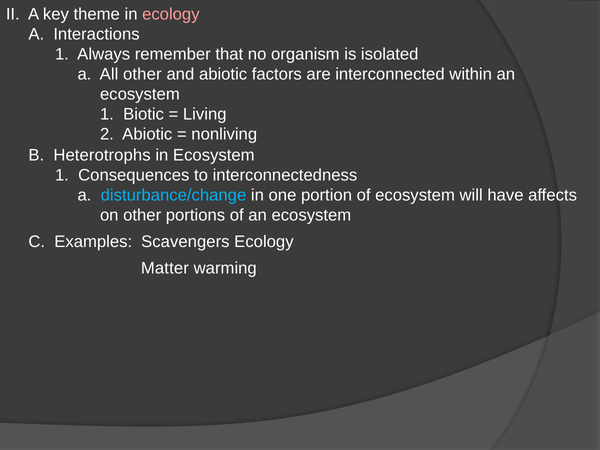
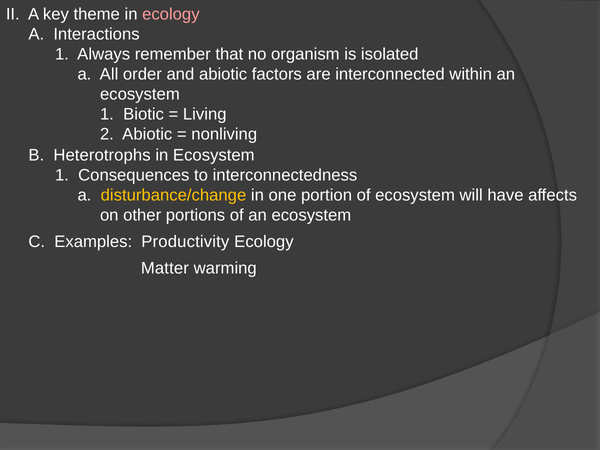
All other: other -> order
disturbance/change colour: light blue -> yellow
Scavengers: Scavengers -> Productivity
